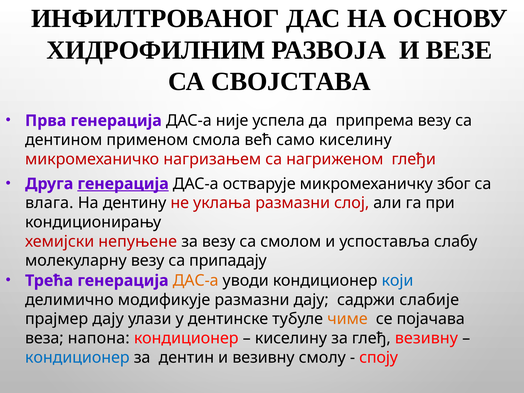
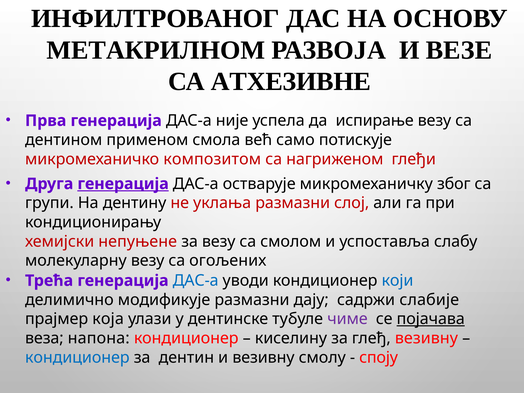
ХИДРОФИЛНИМ: ХИДРОФИЛНИМ -> МЕТАКРИЛНОМ
СВОЈСТАВА: СВОЈСТАВА -> АТХЕЗИВНЕ
припрема: припрема -> испирање
само киселину: киселину -> потискује
нагризањем: нагризањем -> композитом
влага: влага -> групи
припадају: припадају -> огољених
ДАС-а at (196, 281) colour: orange -> blue
прајмер дају: дају -> која
чиме colour: orange -> purple
појачава underline: none -> present
